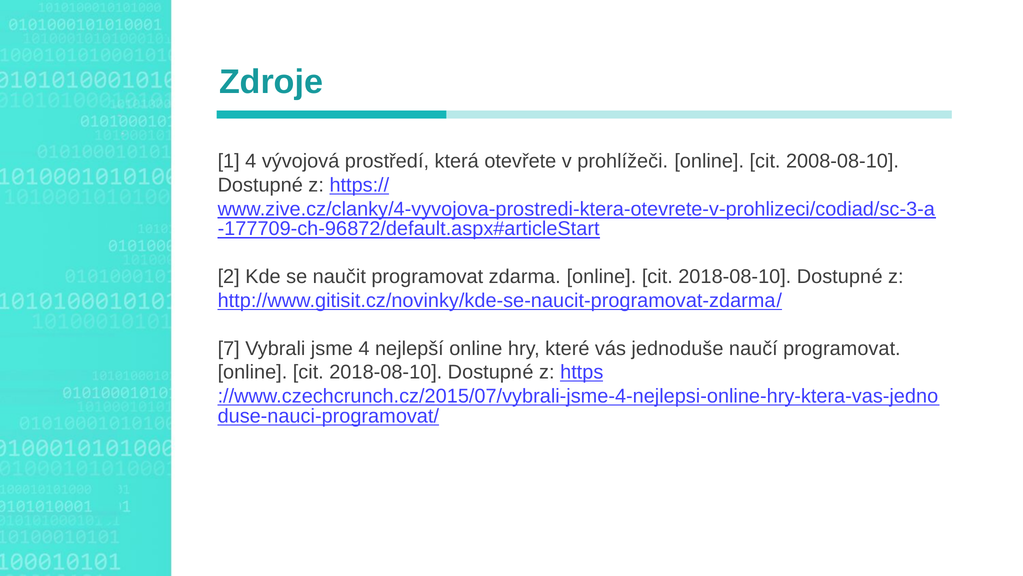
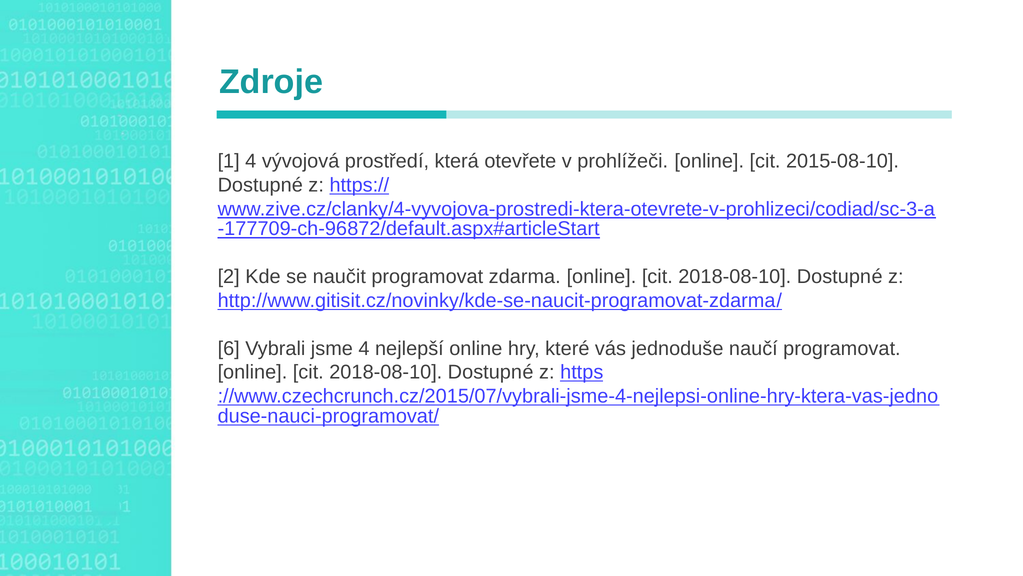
2008-08-10: 2008-08-10 -> 2015-08-10
7: 7 -> 6
